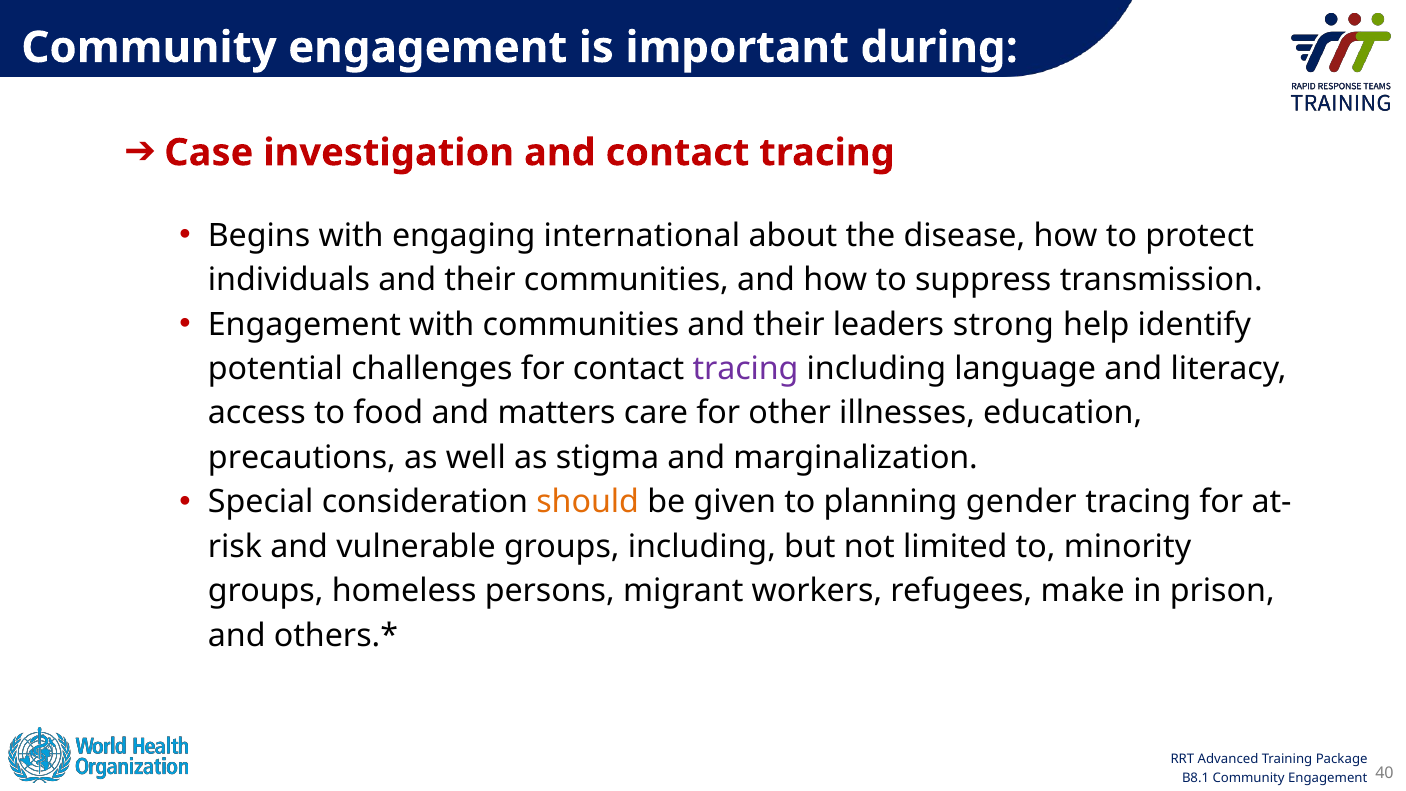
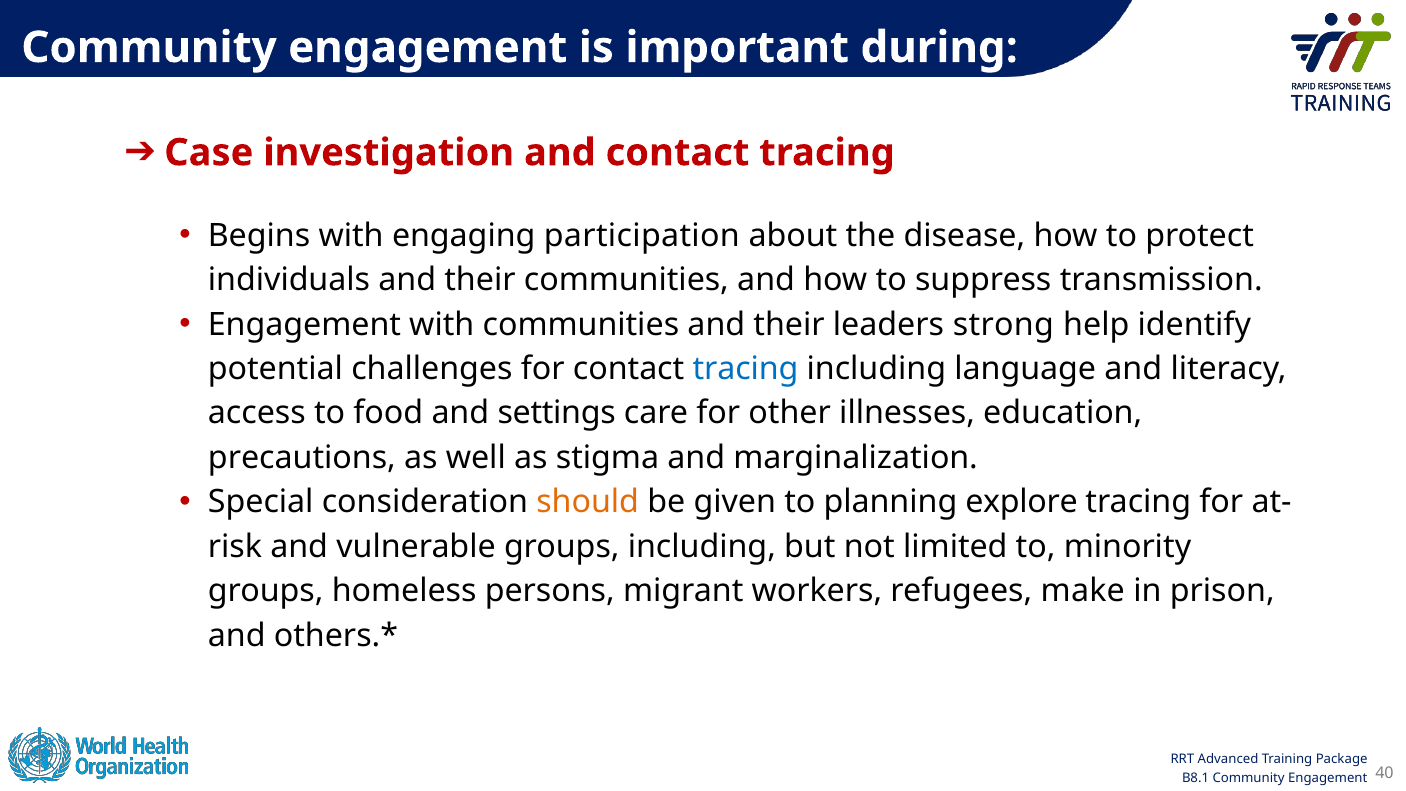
international: international -> participation
tracing at (746, 369) colour: purple -> blue
matters: matters -> settings
gender: gender -> explore
